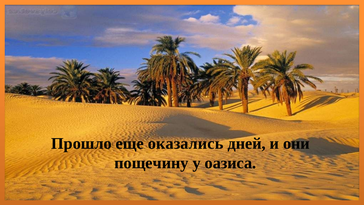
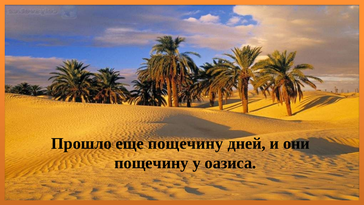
еще оказались: оказались -> пощечину
